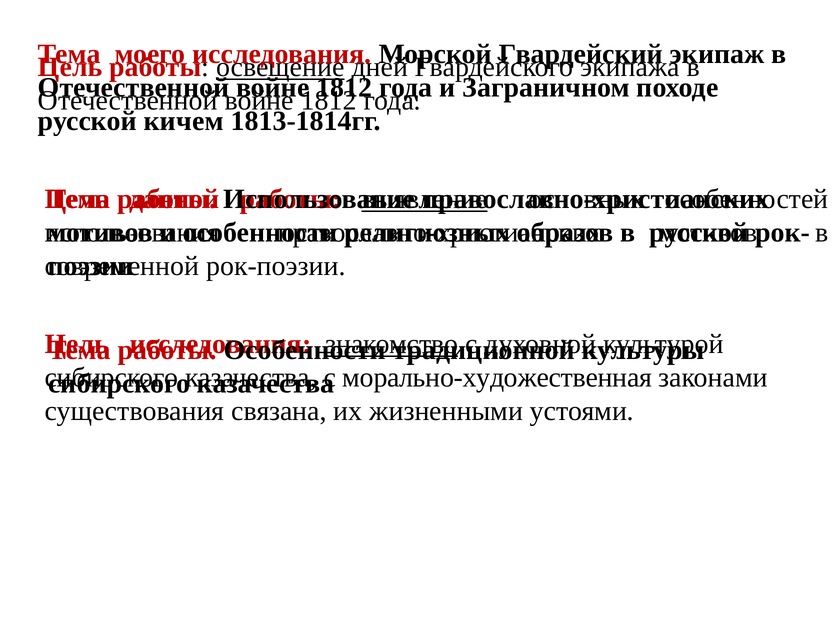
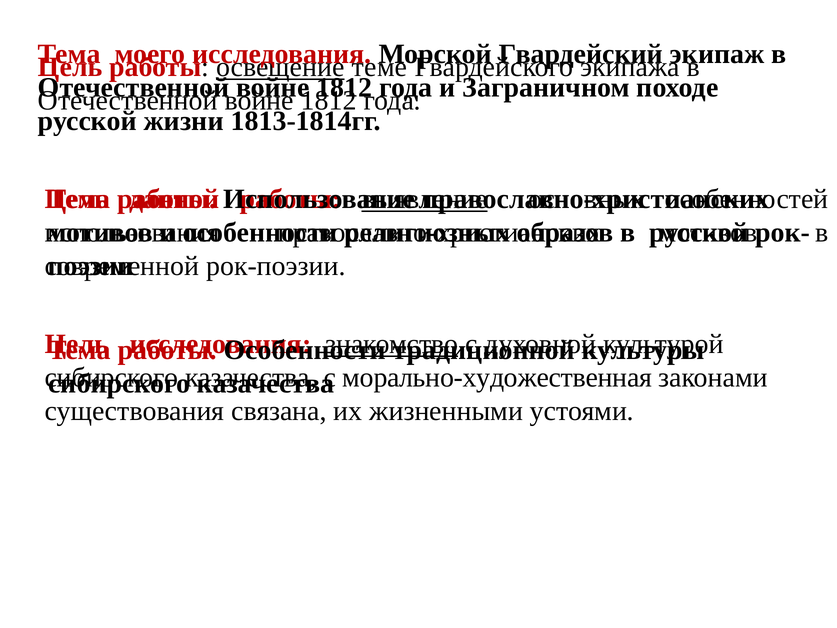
дней: дней -> теме
кичем: кичем -> жизни
